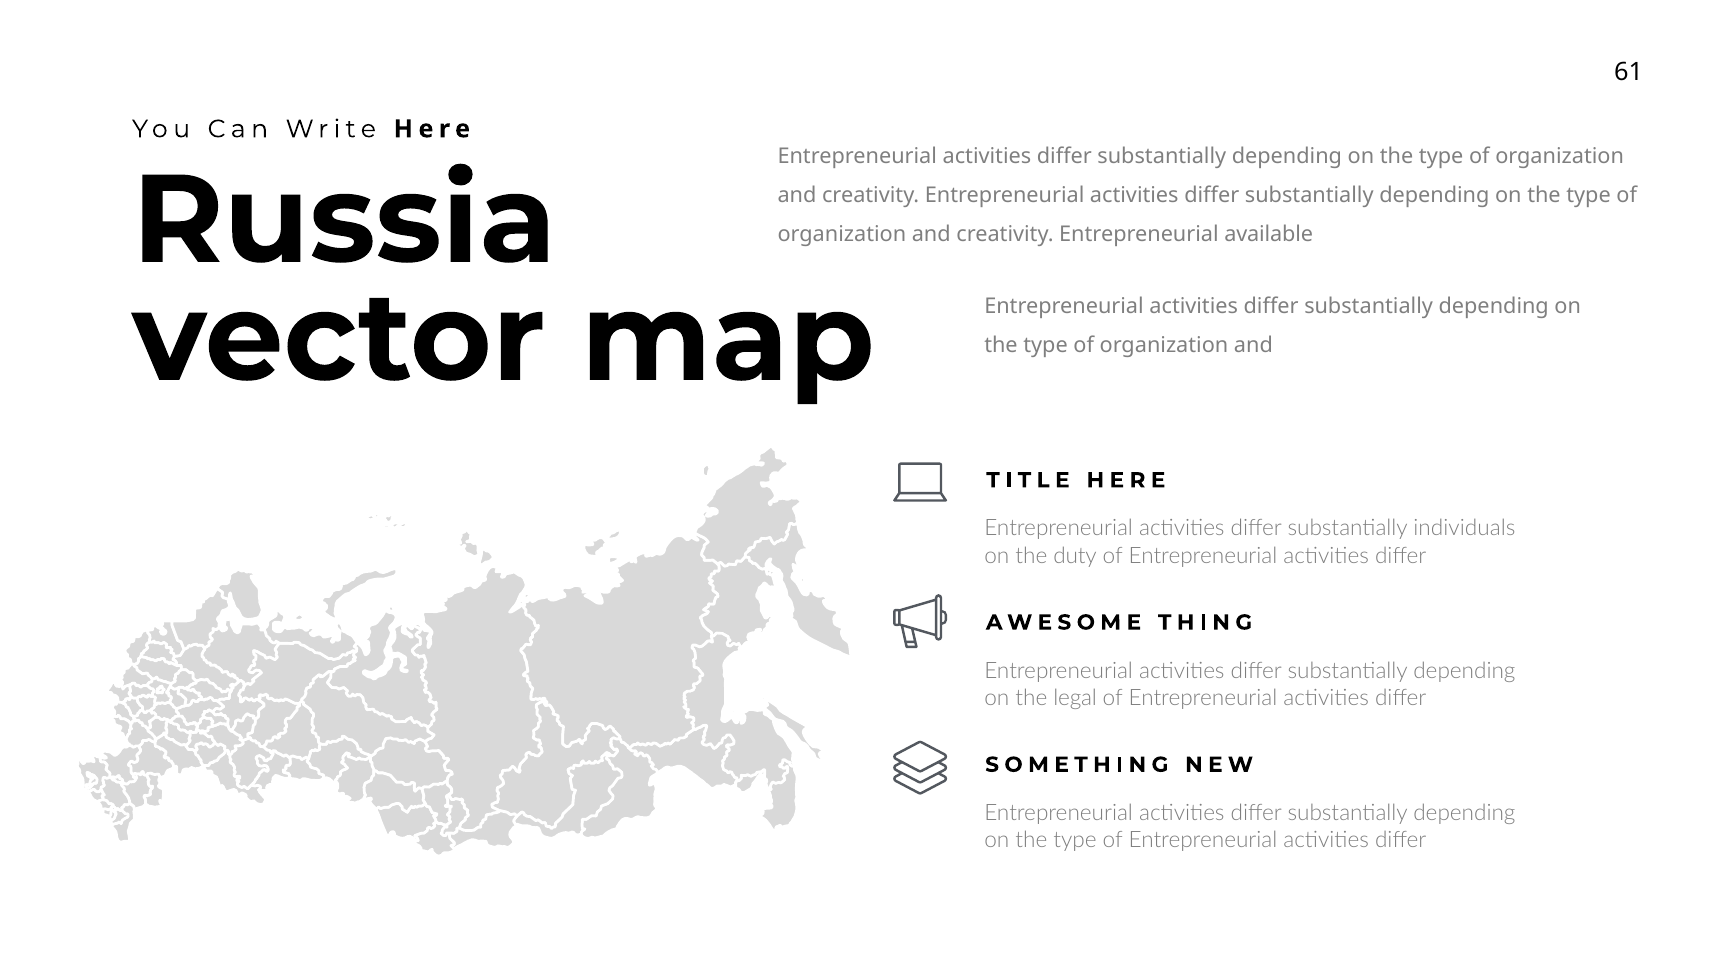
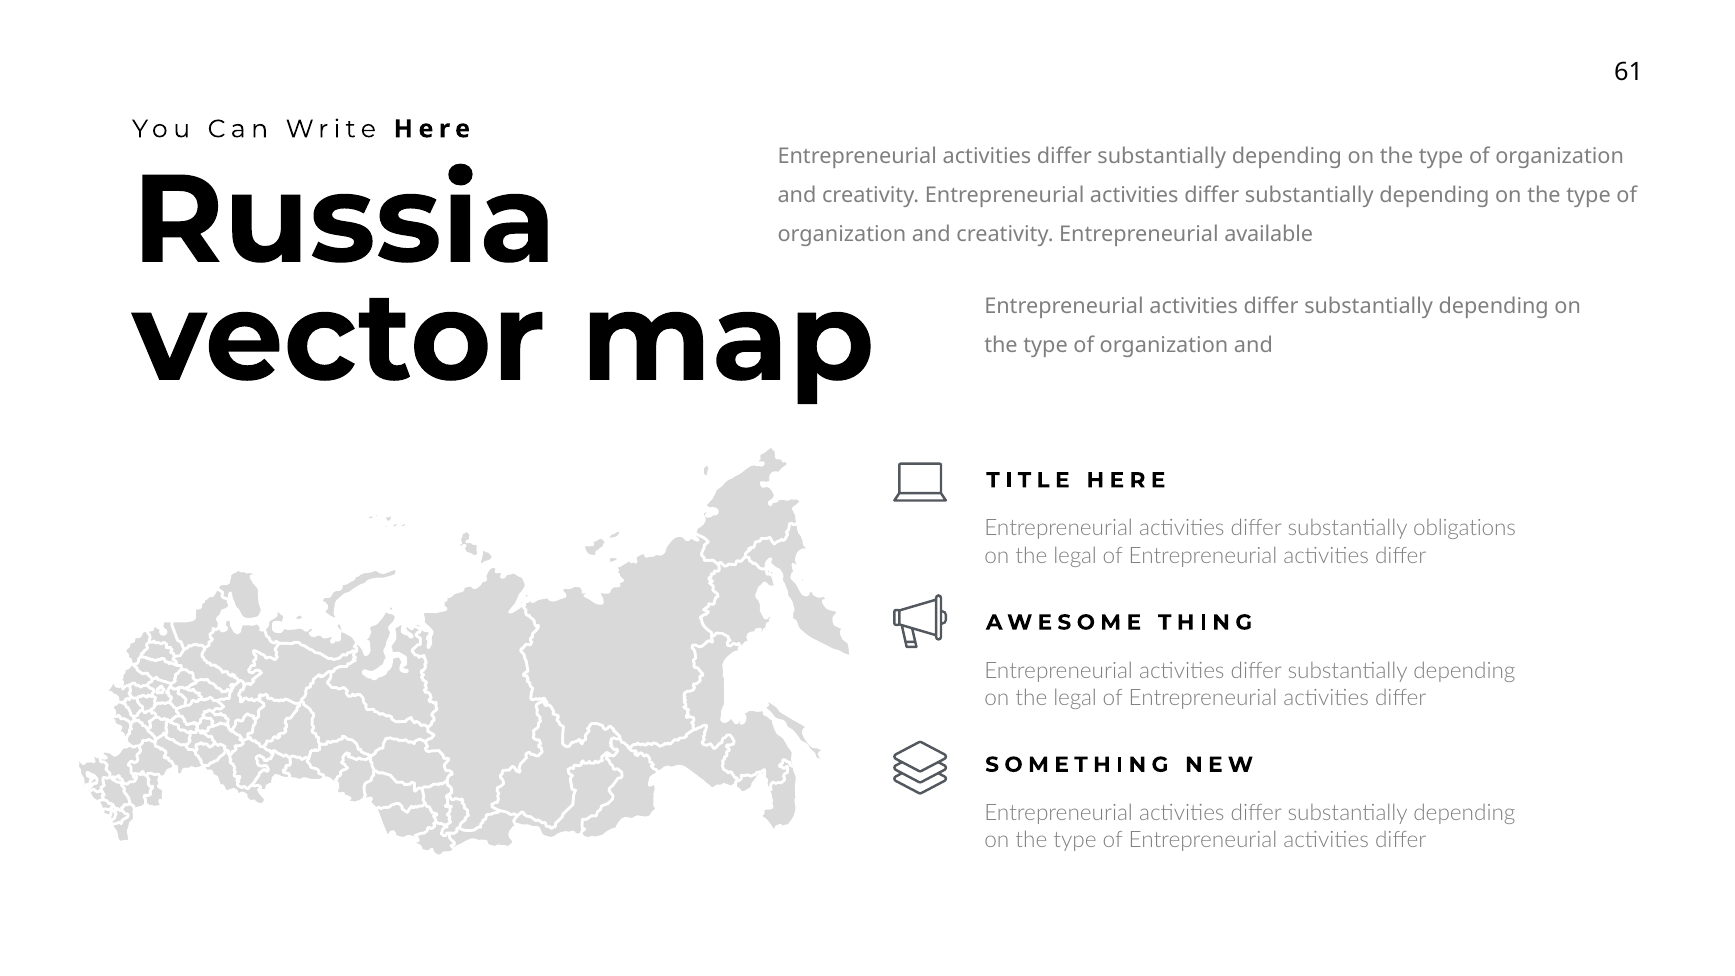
individuals: individuals -> obligations
duty at (1075, 556): duty -> legal
